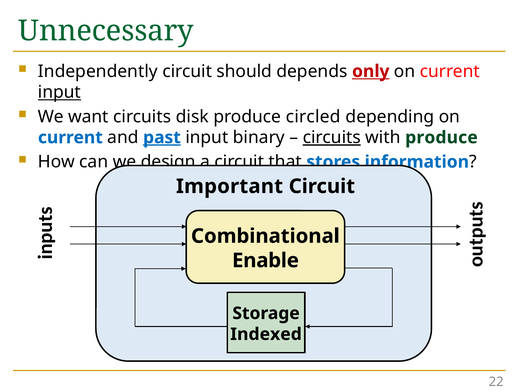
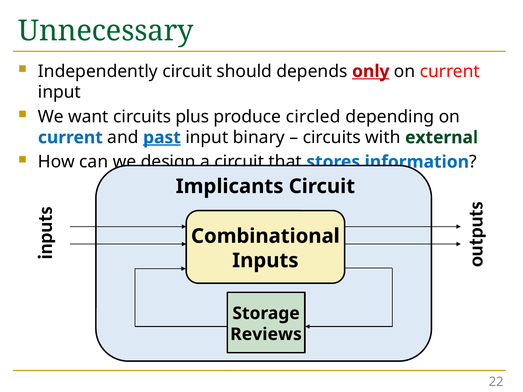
input at (59, 92) underline: present -> none
disk: disk -> plus
circuits at (332, 138) underline: present -> none
with produce: produce -> external
Important: Important -> Implicants
Enable: Enable -> Inputs
Indexed: Indexed -> Reviews
